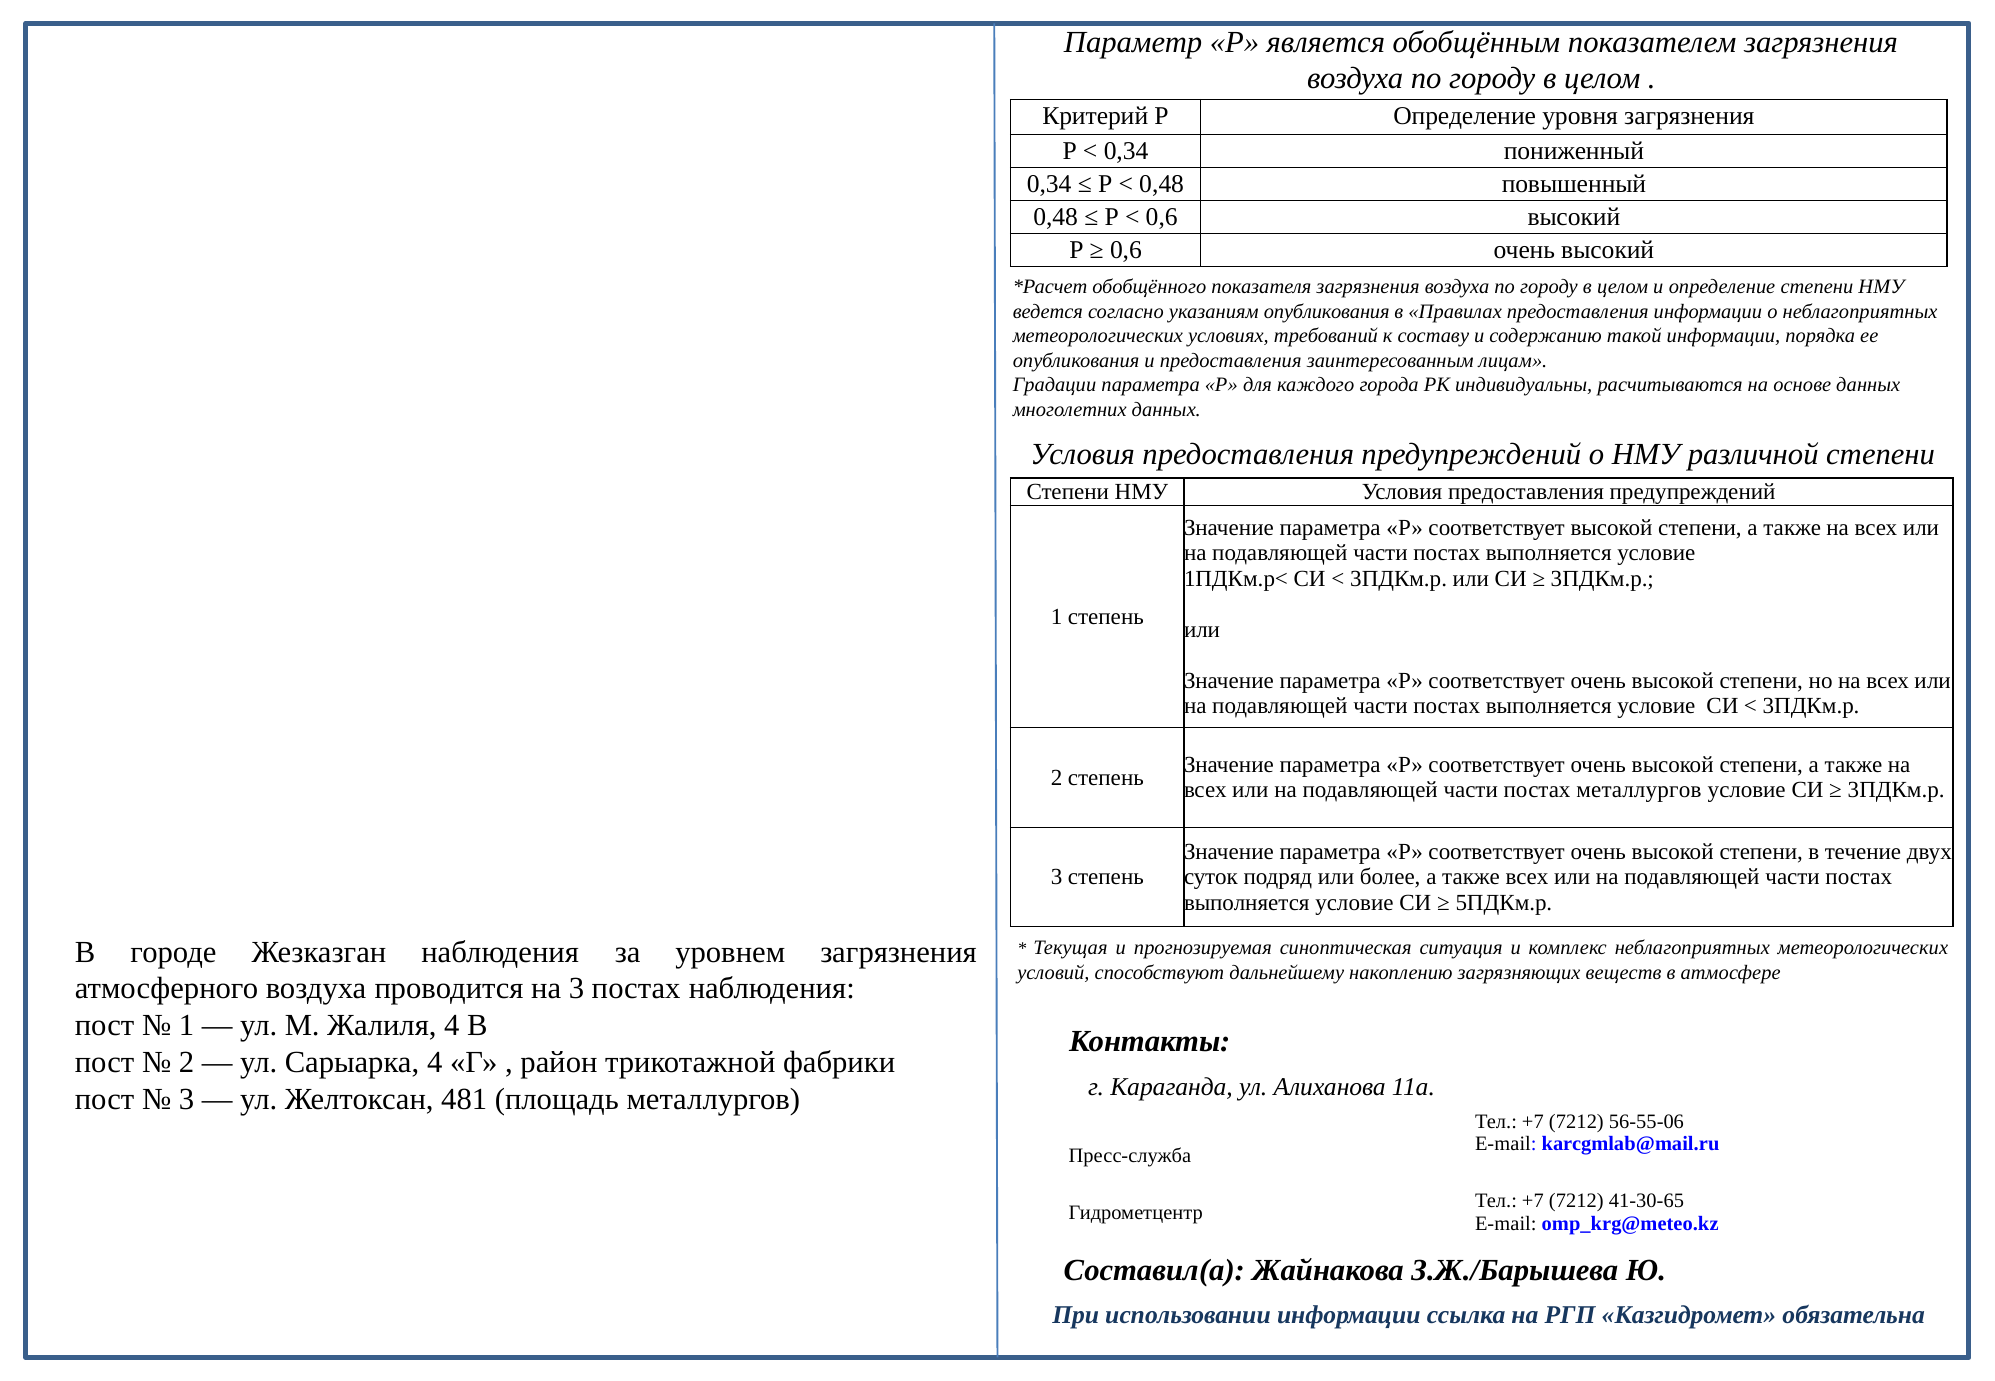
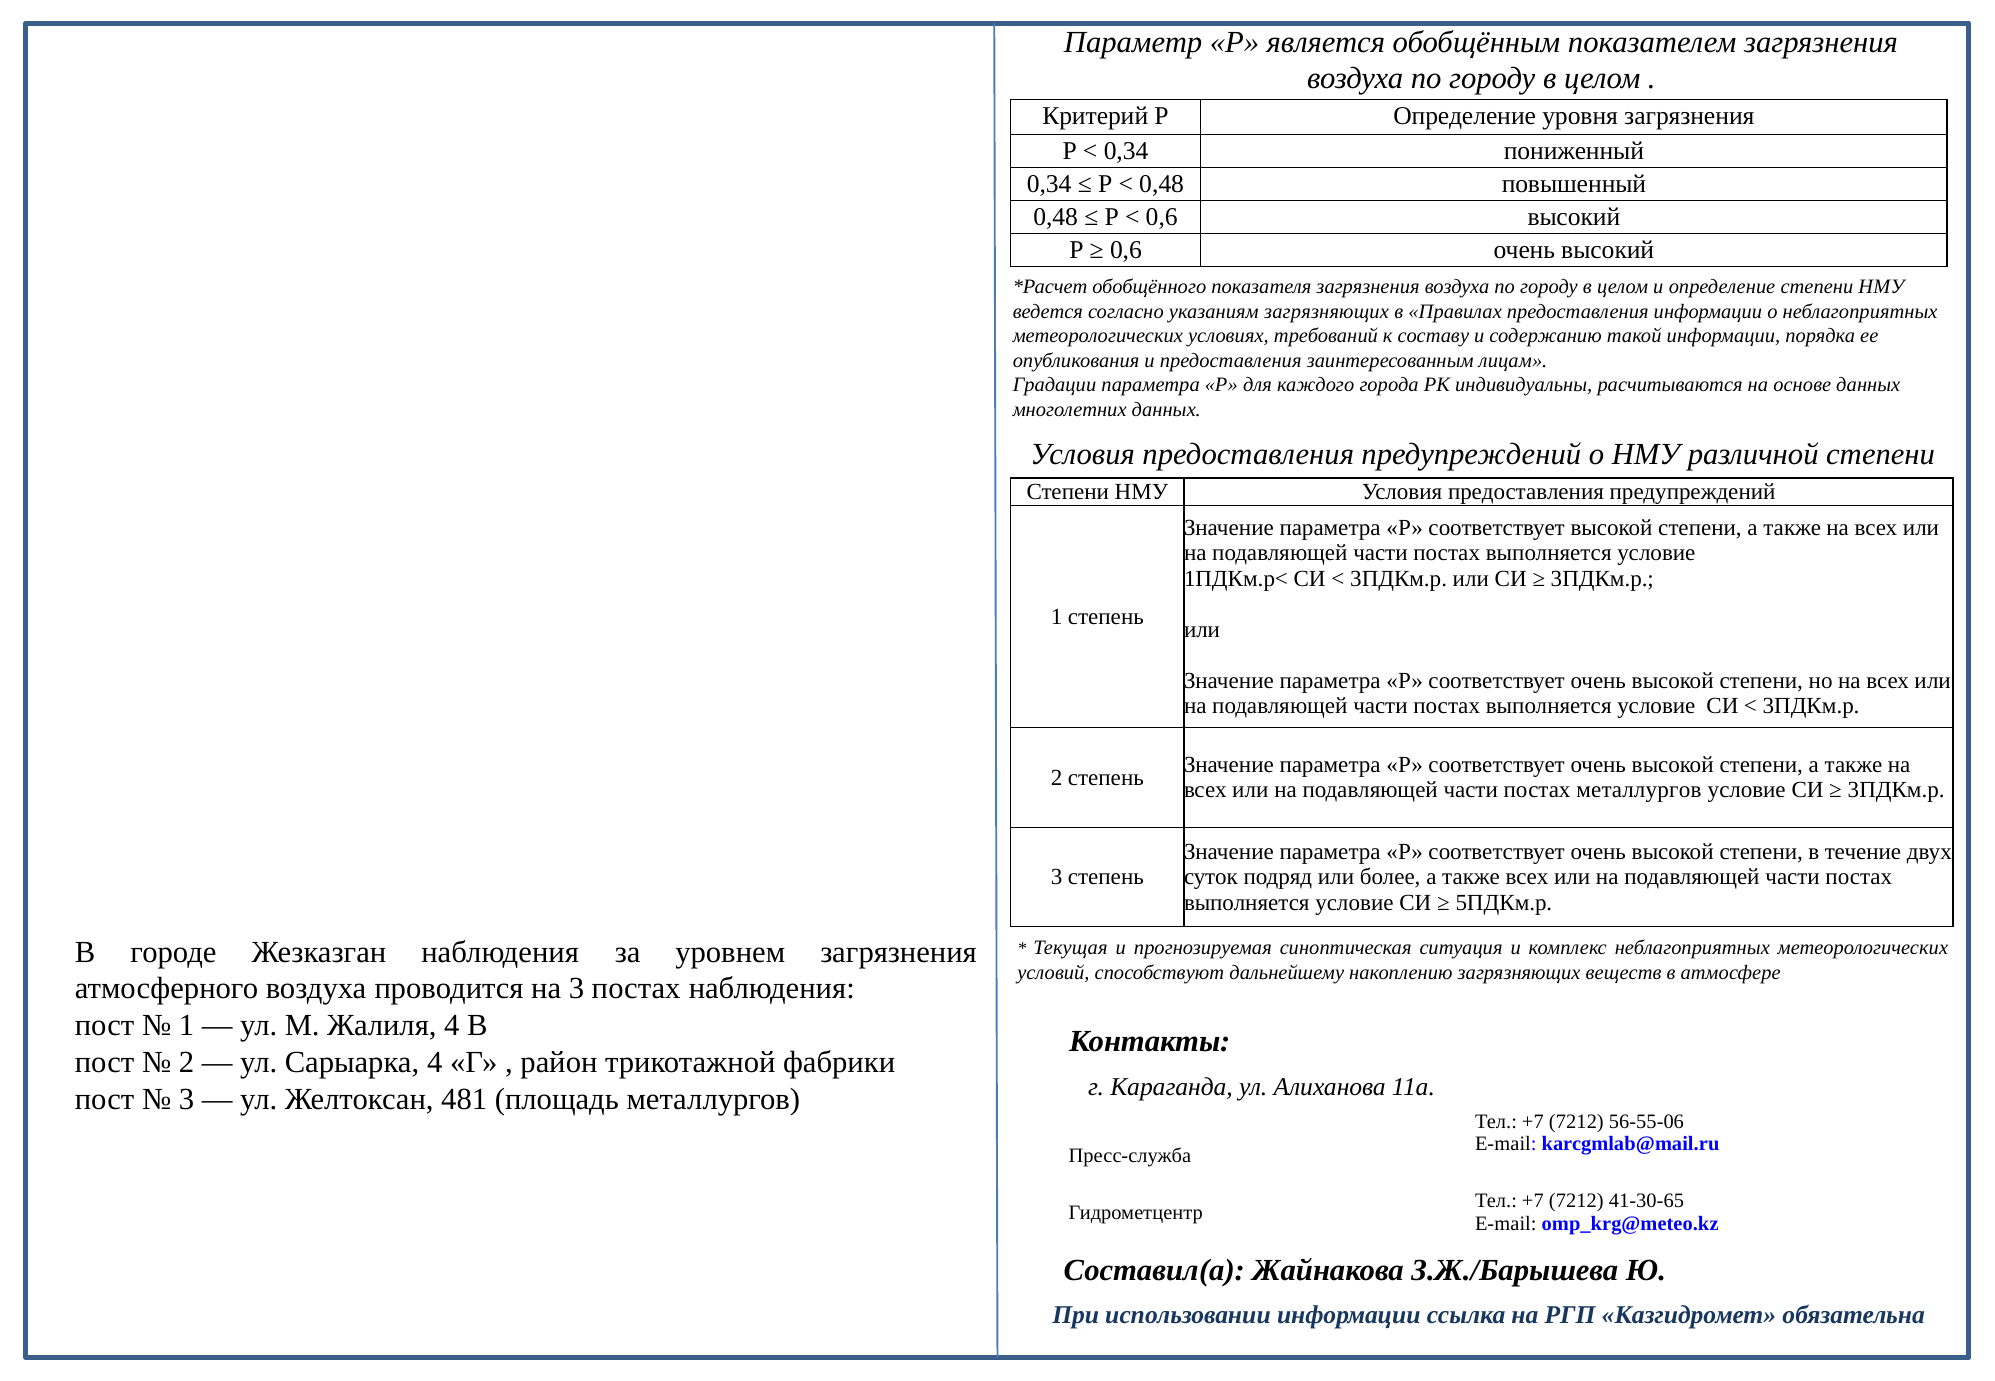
указаниям опубликования: опубликования -> загрязняющих
